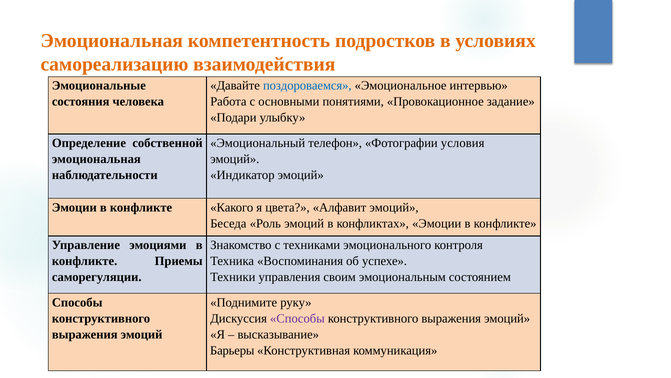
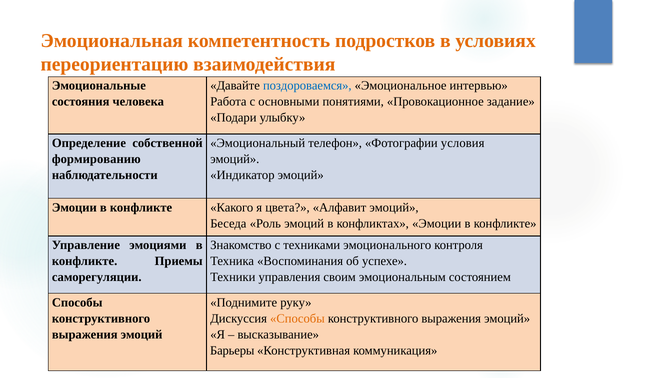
самореализацию: самореализацию -> переориентацию
эмоциональная at (96, 159): эмоциональная -> формированию
Способы at (297, 318) colour: purple -> orange
